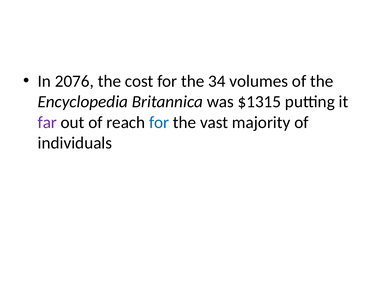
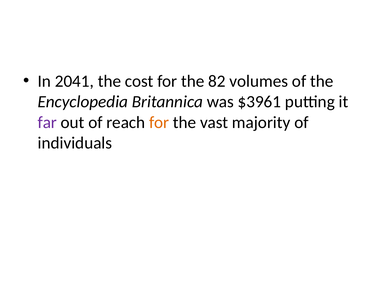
2076: 2076 -> 2041
34: 34 -> 82
$1315: $1315 -> $3961
for at (159, 122) colour: blue -> orange
